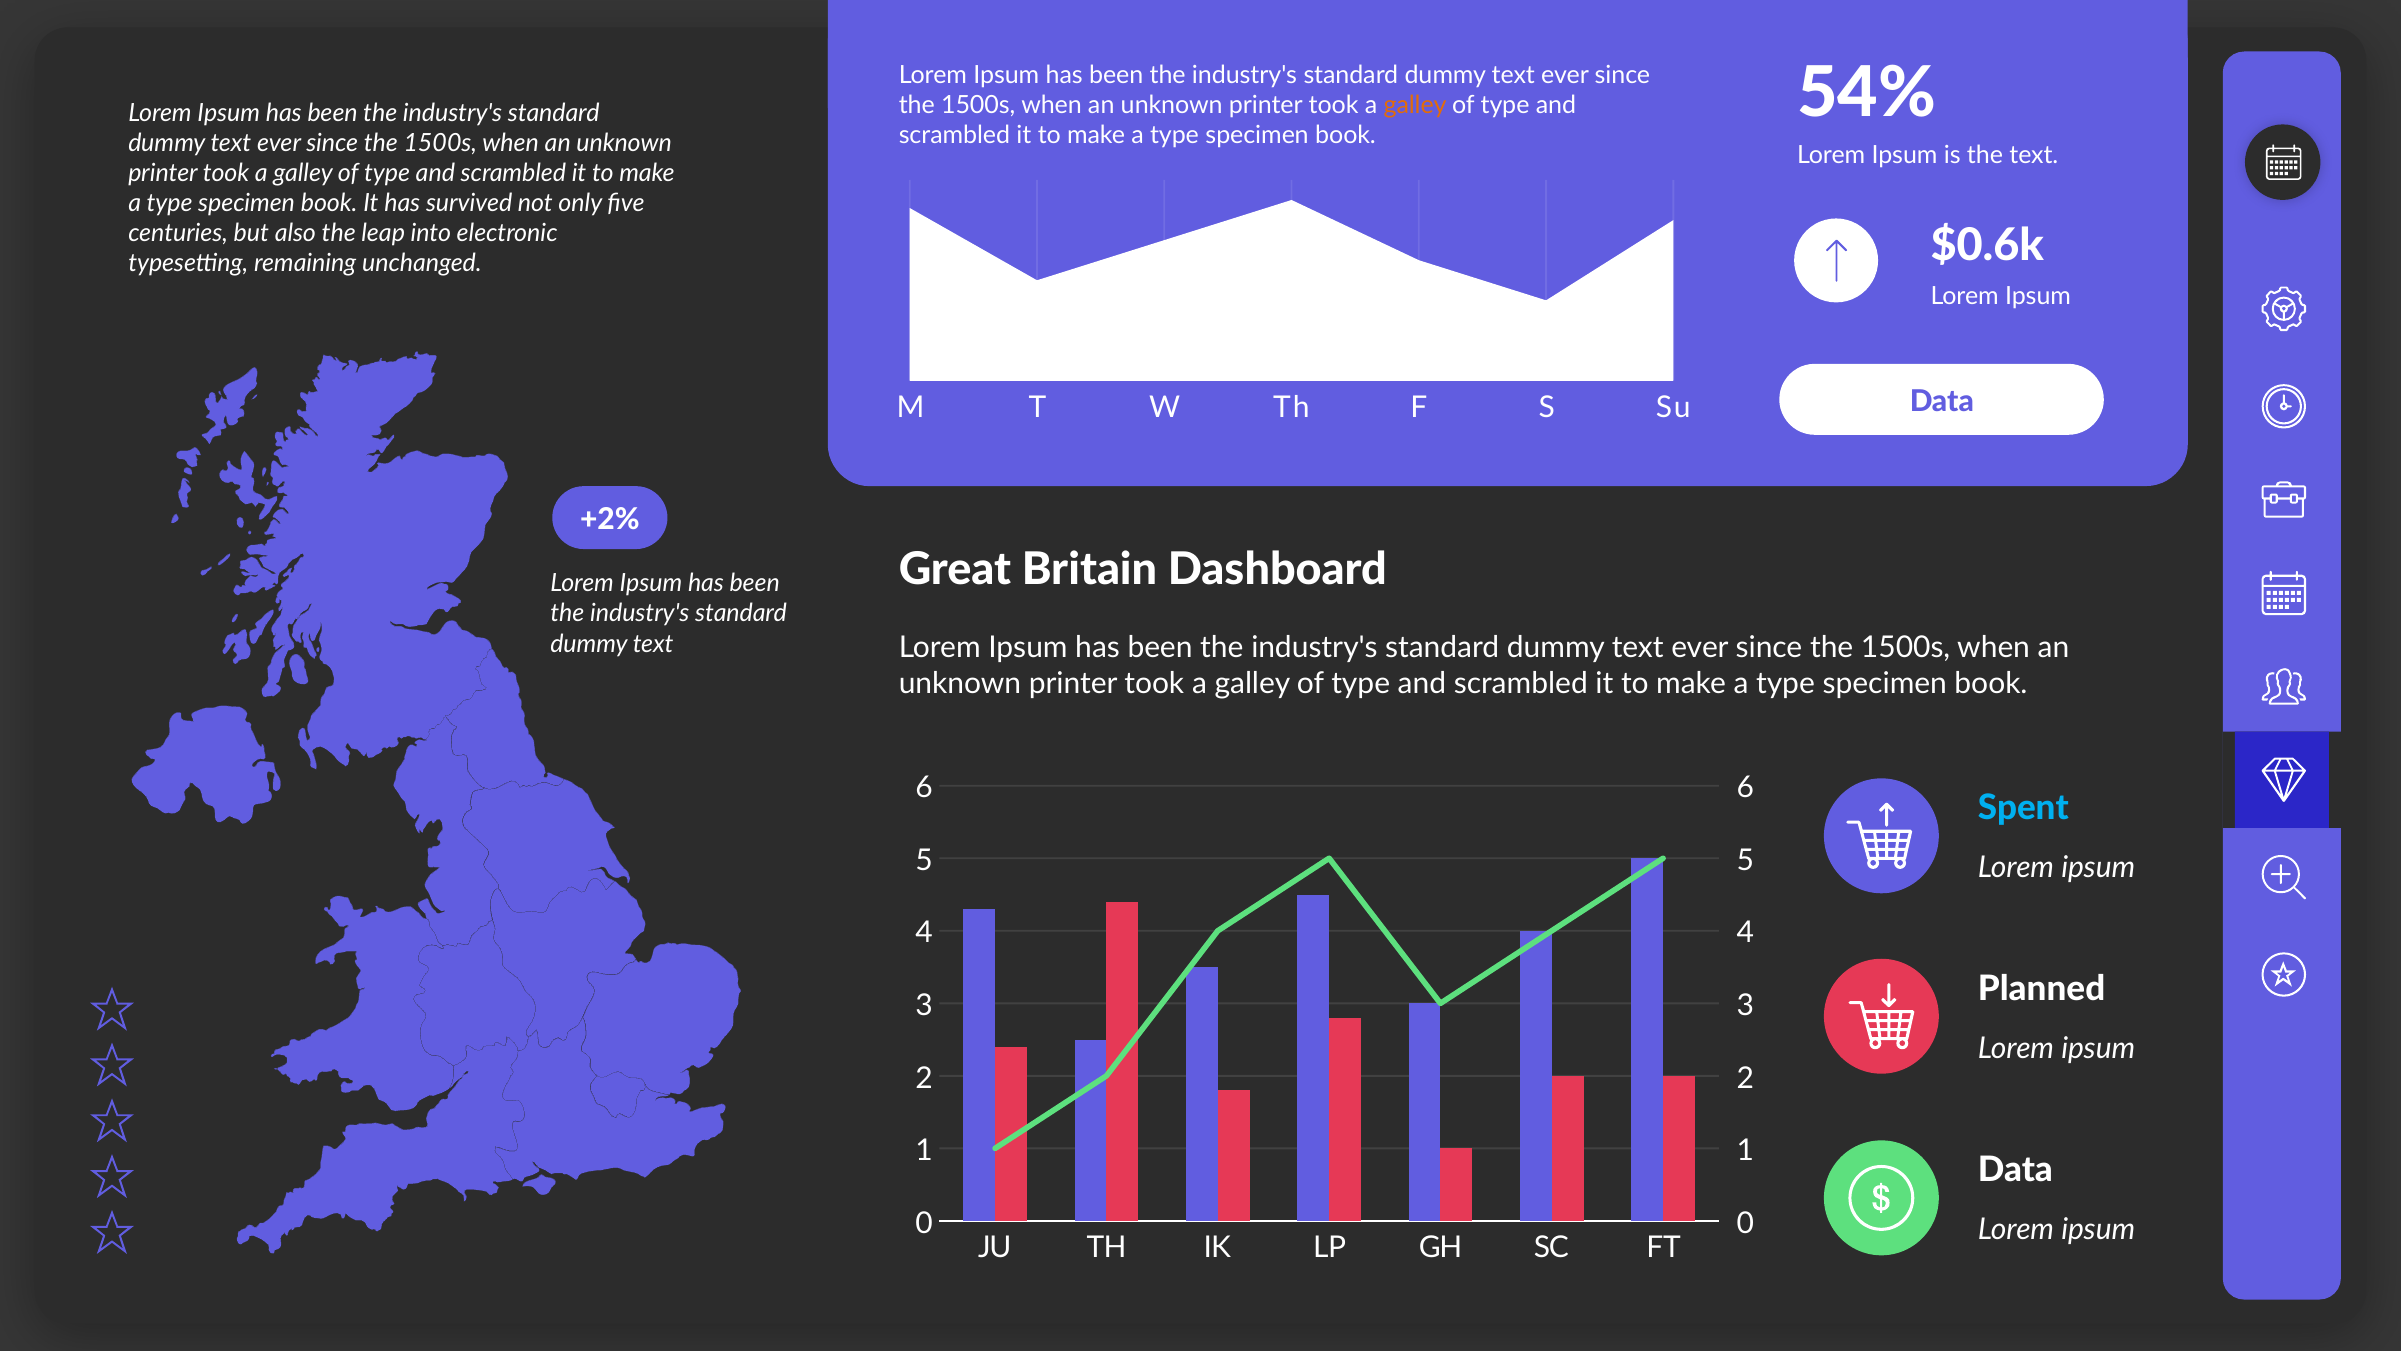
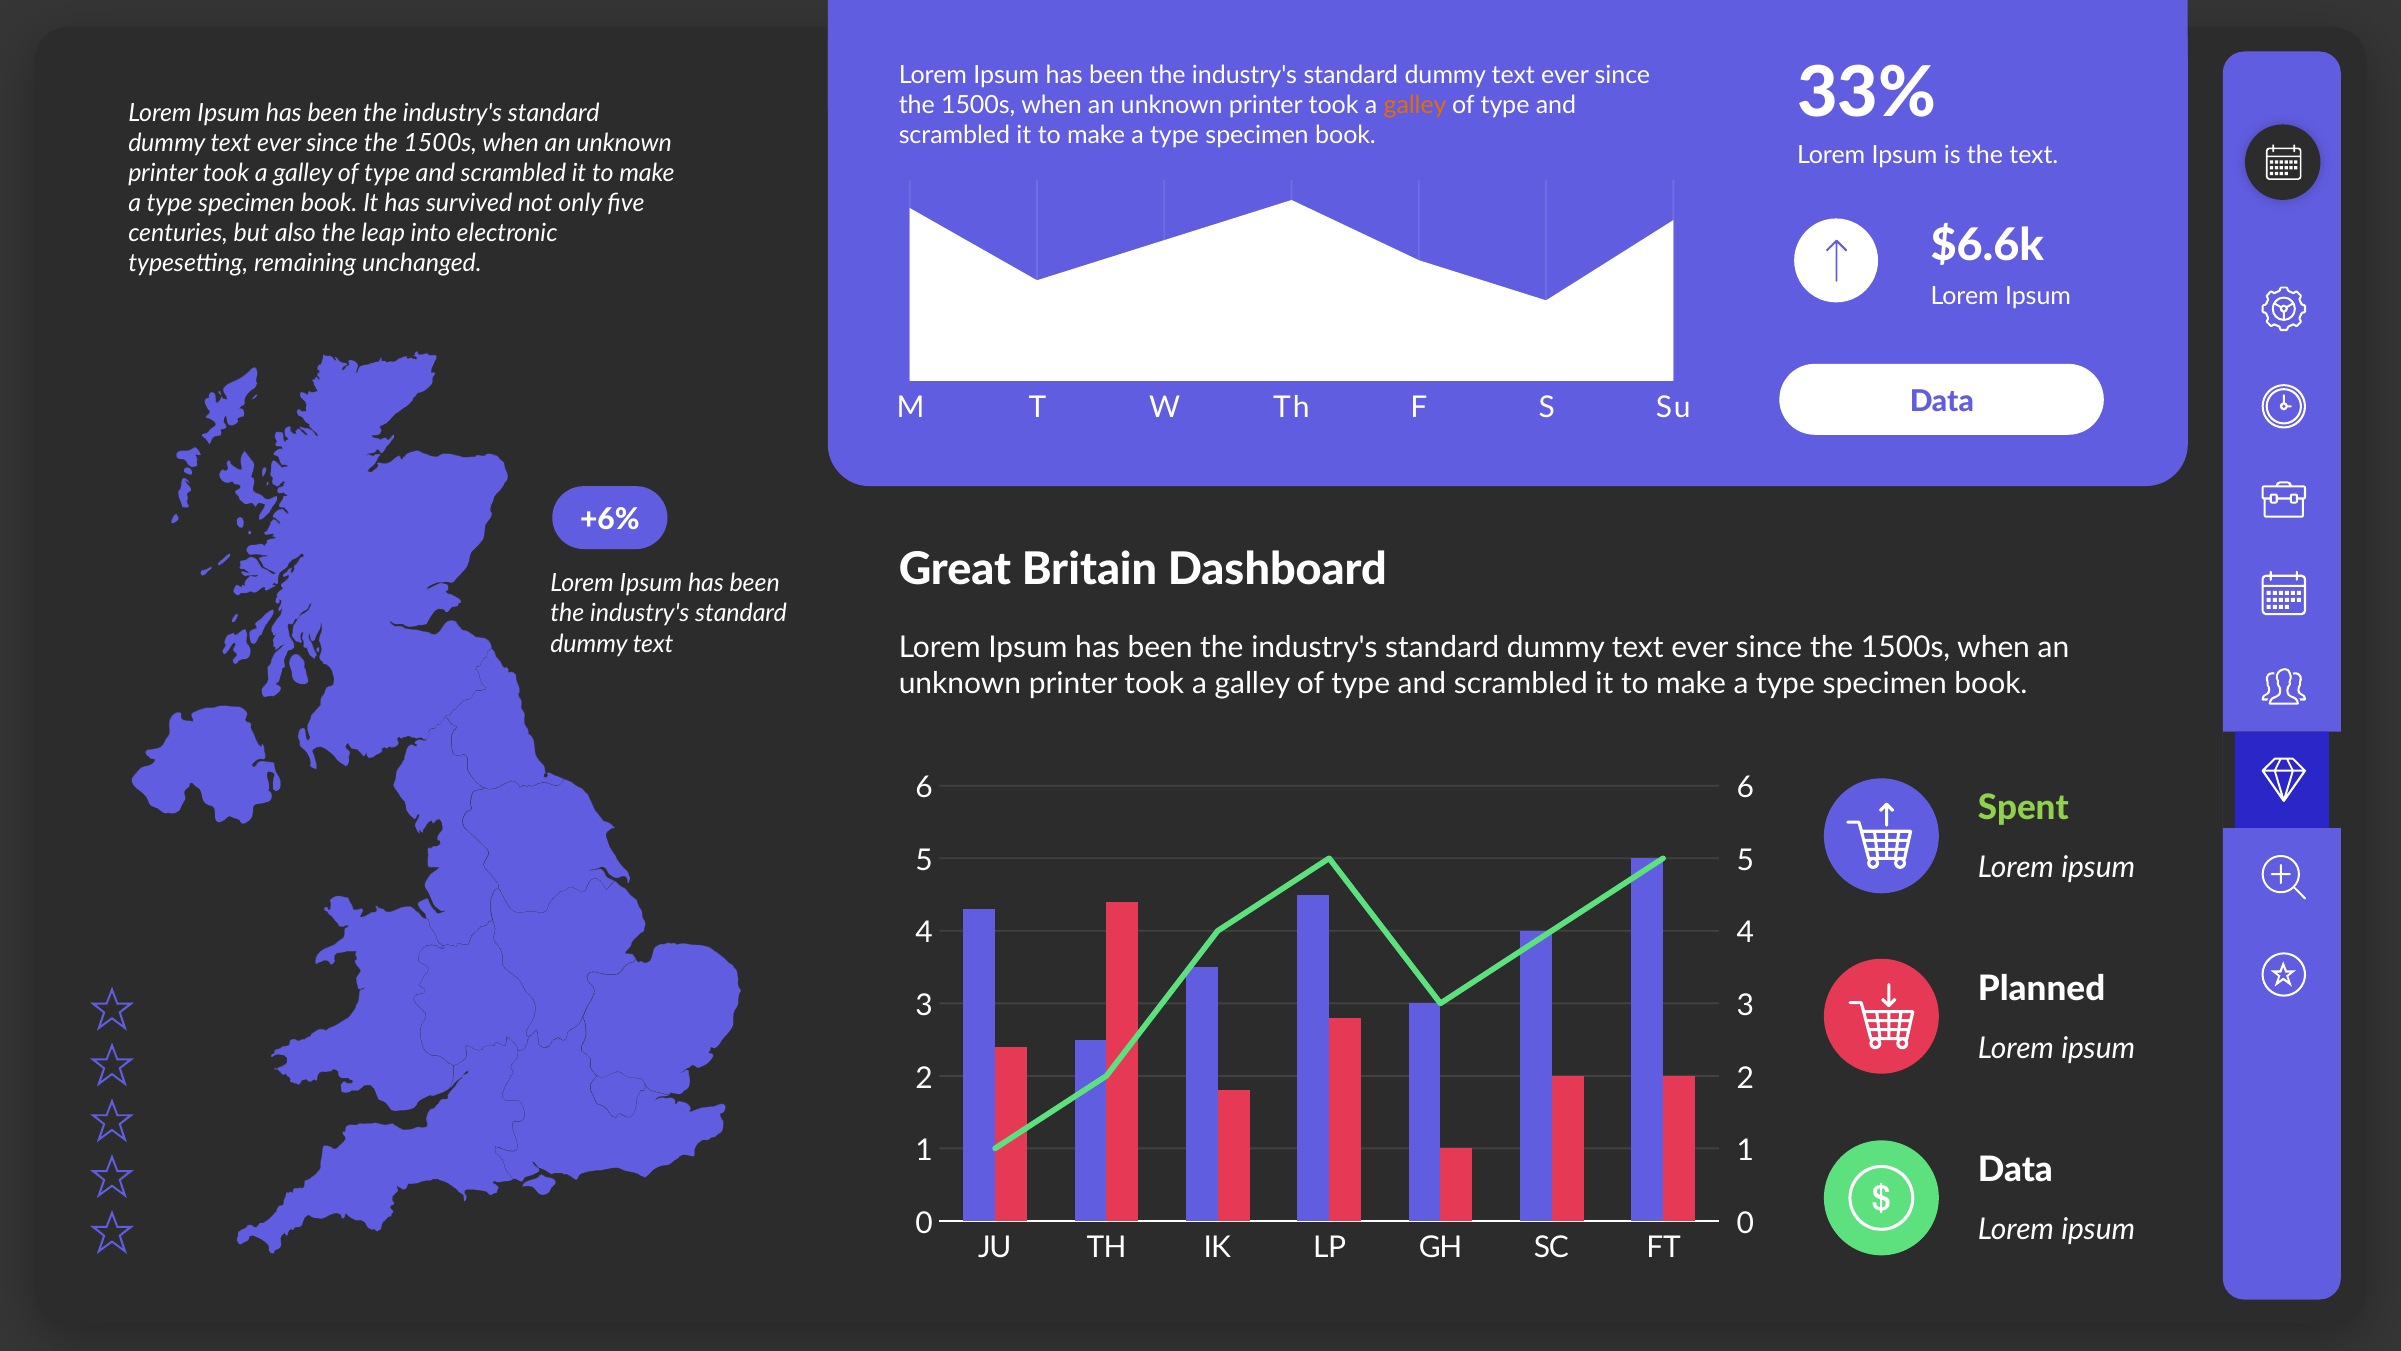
54%: 54% -> 33%
$0.6k: $0.6k -> $6.6k
+2%: +2% -> +6%
Spent colour: light blue -> light green
